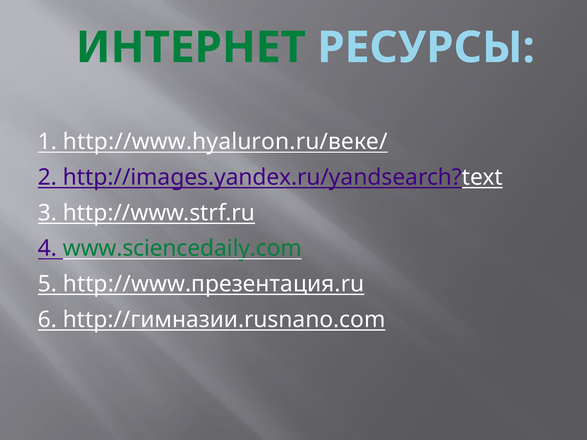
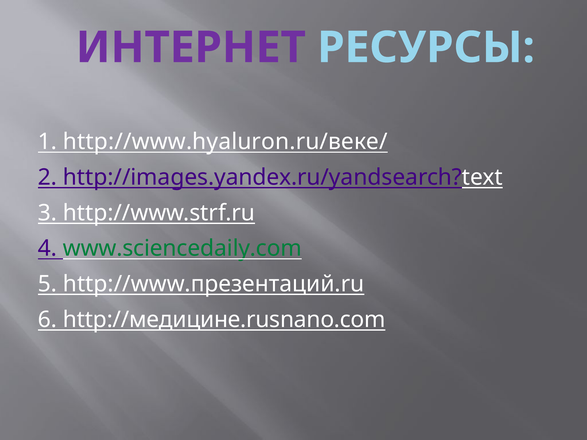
ИНТЕРНЕТ colour: green -> purple
http://www.презентация.ru: http://www.презентация.ru -> http://www.презентаций.ru
http://гимназии.rusnano.com: http://гимназии.rusnano.com -> http://медицине.rusnano.com
